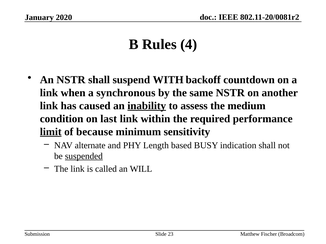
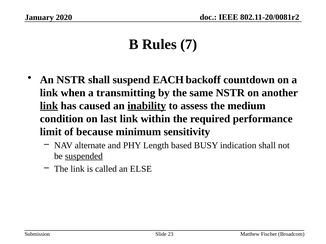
4: 4 -> 7
WITH: WITH -> EACH
synchronous: synchronous -> transmitting
link at (49, 106) underline: none -> present
limit underline: present -> none
WILL: WILL -> ELSE
